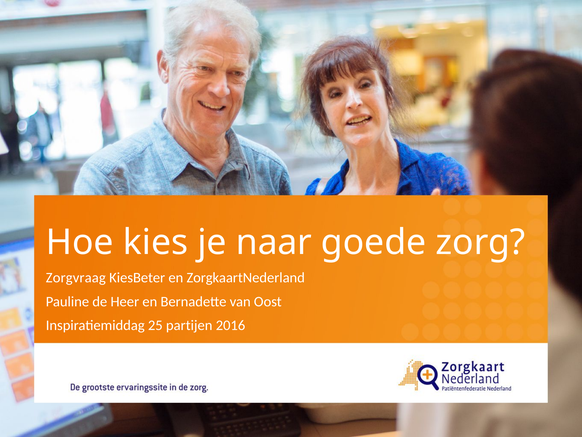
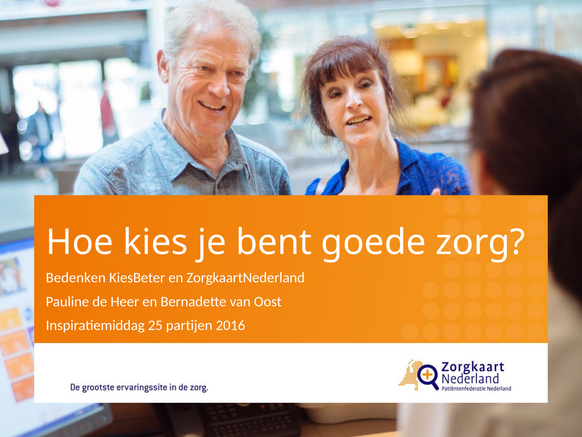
naar: naar -> bent
Zorgvraag: Zorgvraag -> Bedenken
